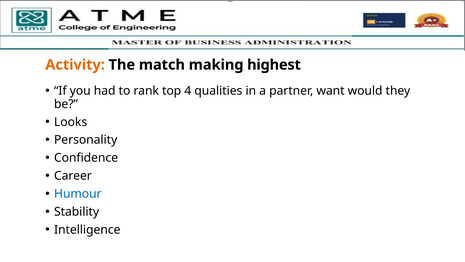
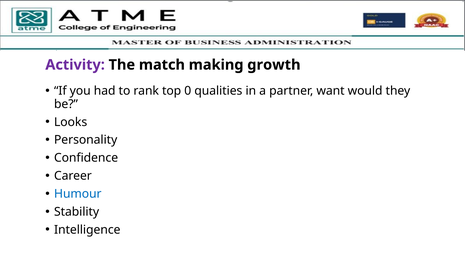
Activity colour: orange -> purple
highest: highest -> growth
4: 4 -> 0
